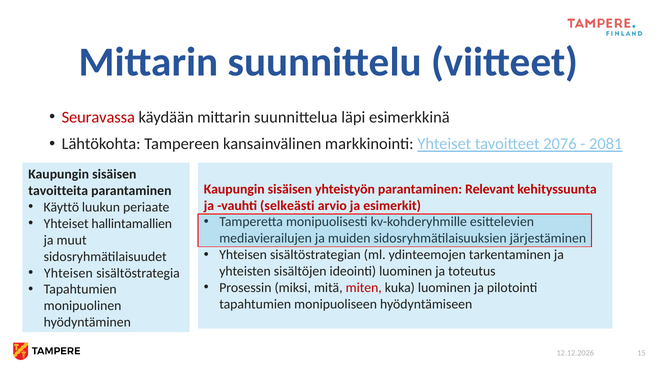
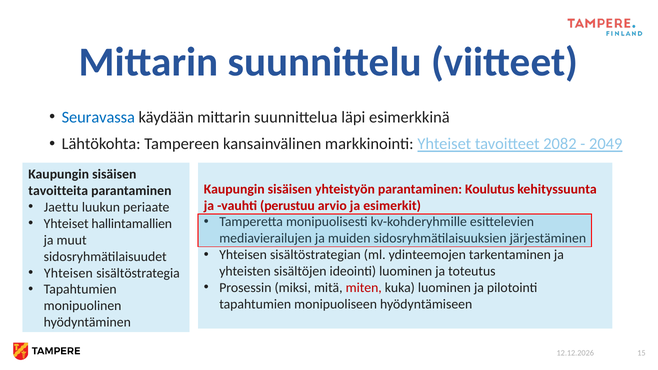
Seuravassa colour: red -> blue
2076: 2076 -> 2082
2081: 2081 -> 2049
Relevant: Relevant -> Koulutus
selkeästi: selkeästi -> perustuu
Käyttö: Käyttö -> Jaettu
